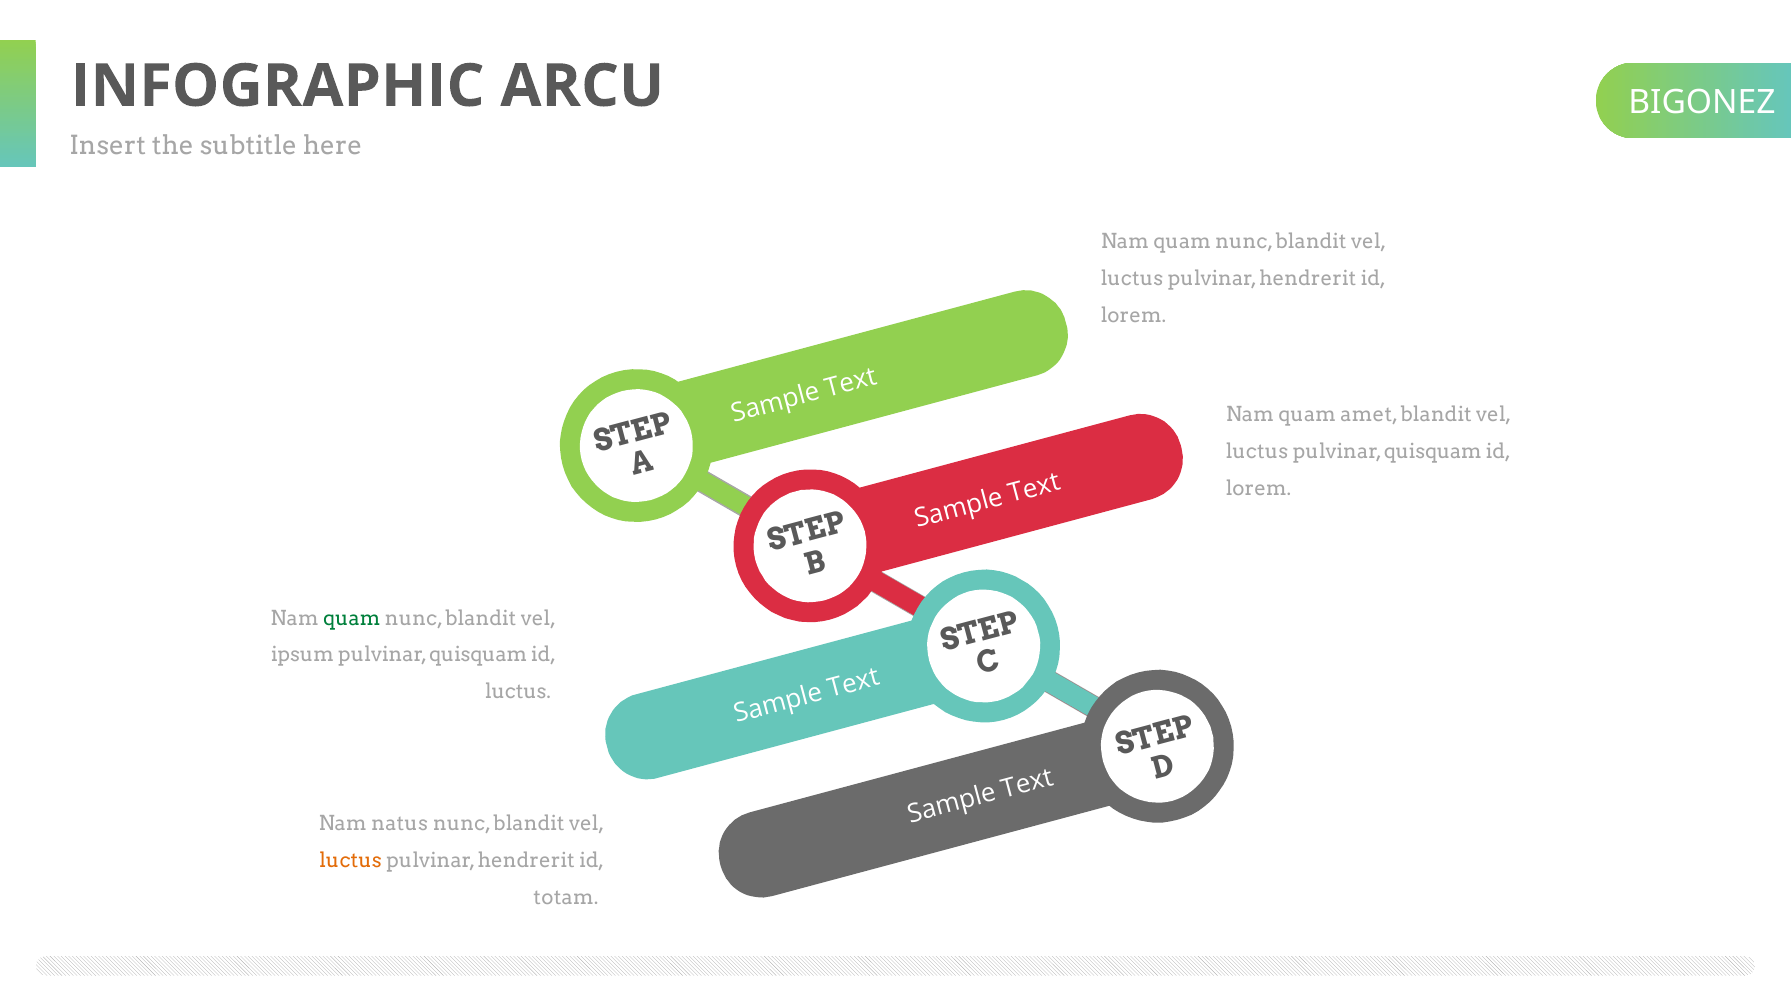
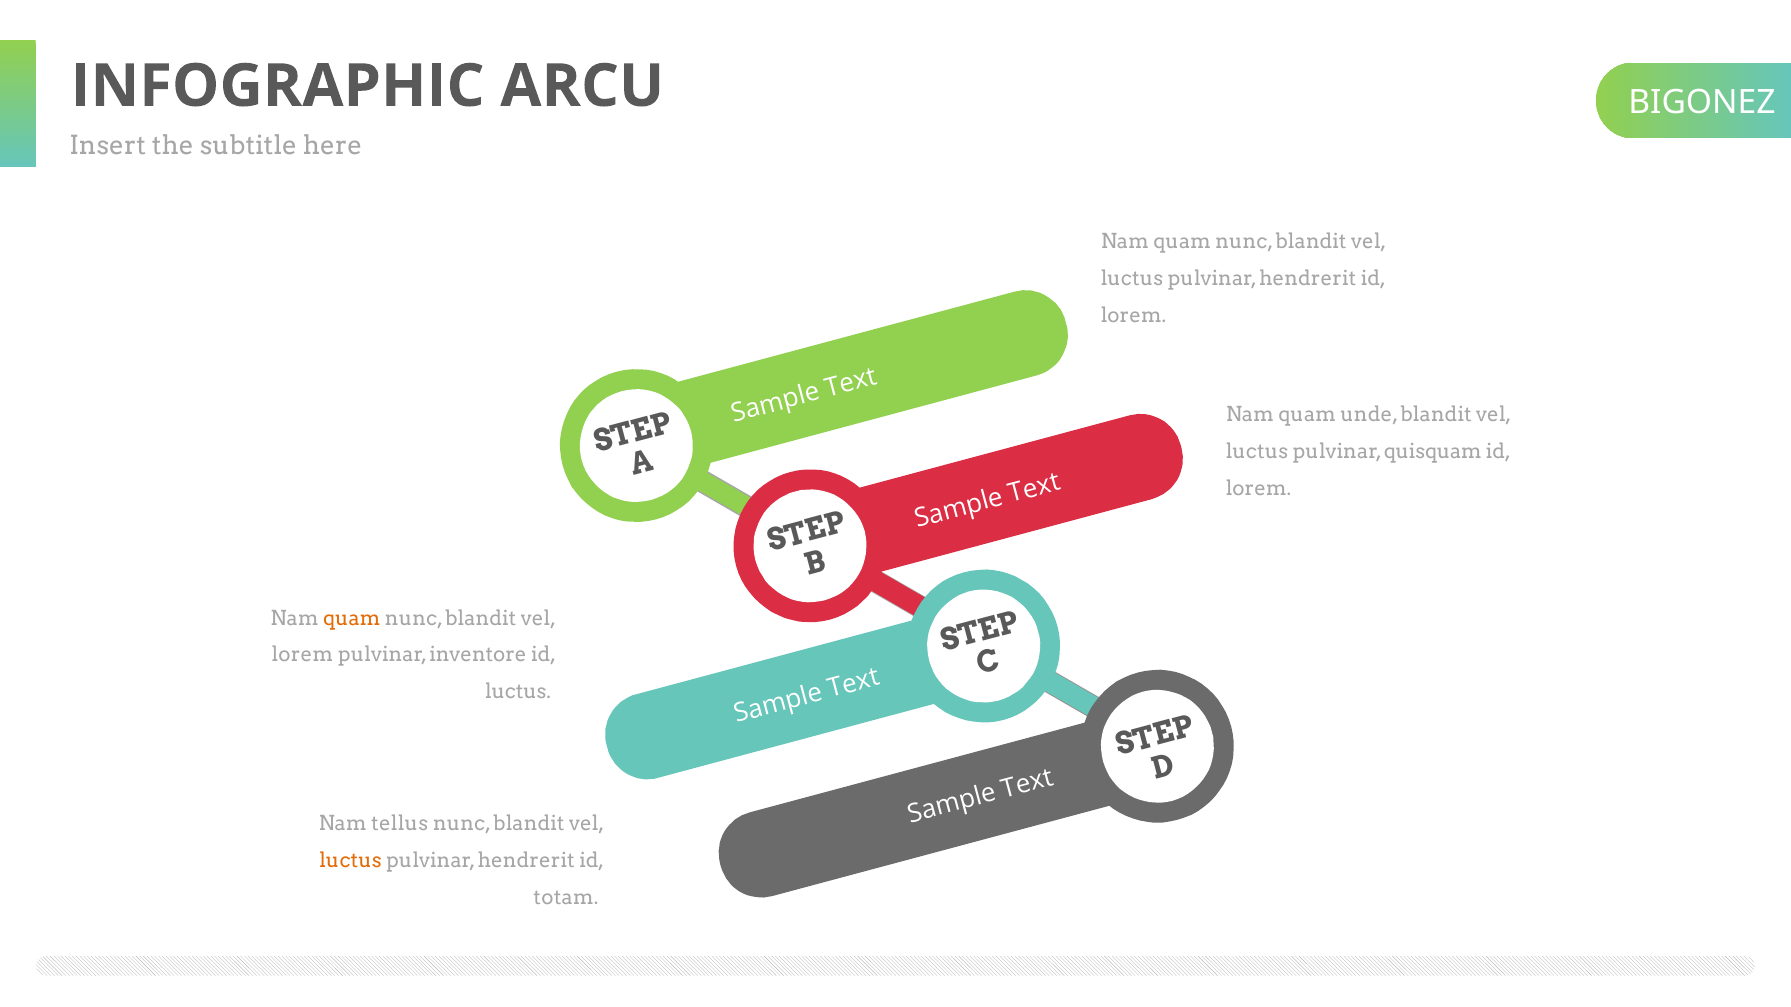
amet: amet -> unde
quam at (352, 619) colour: green -> orange
ipsum at (302, 655): ipsum -> lorem
quisquam at (478, 655): quisquam -> inventore
natus: natus -> tellus
